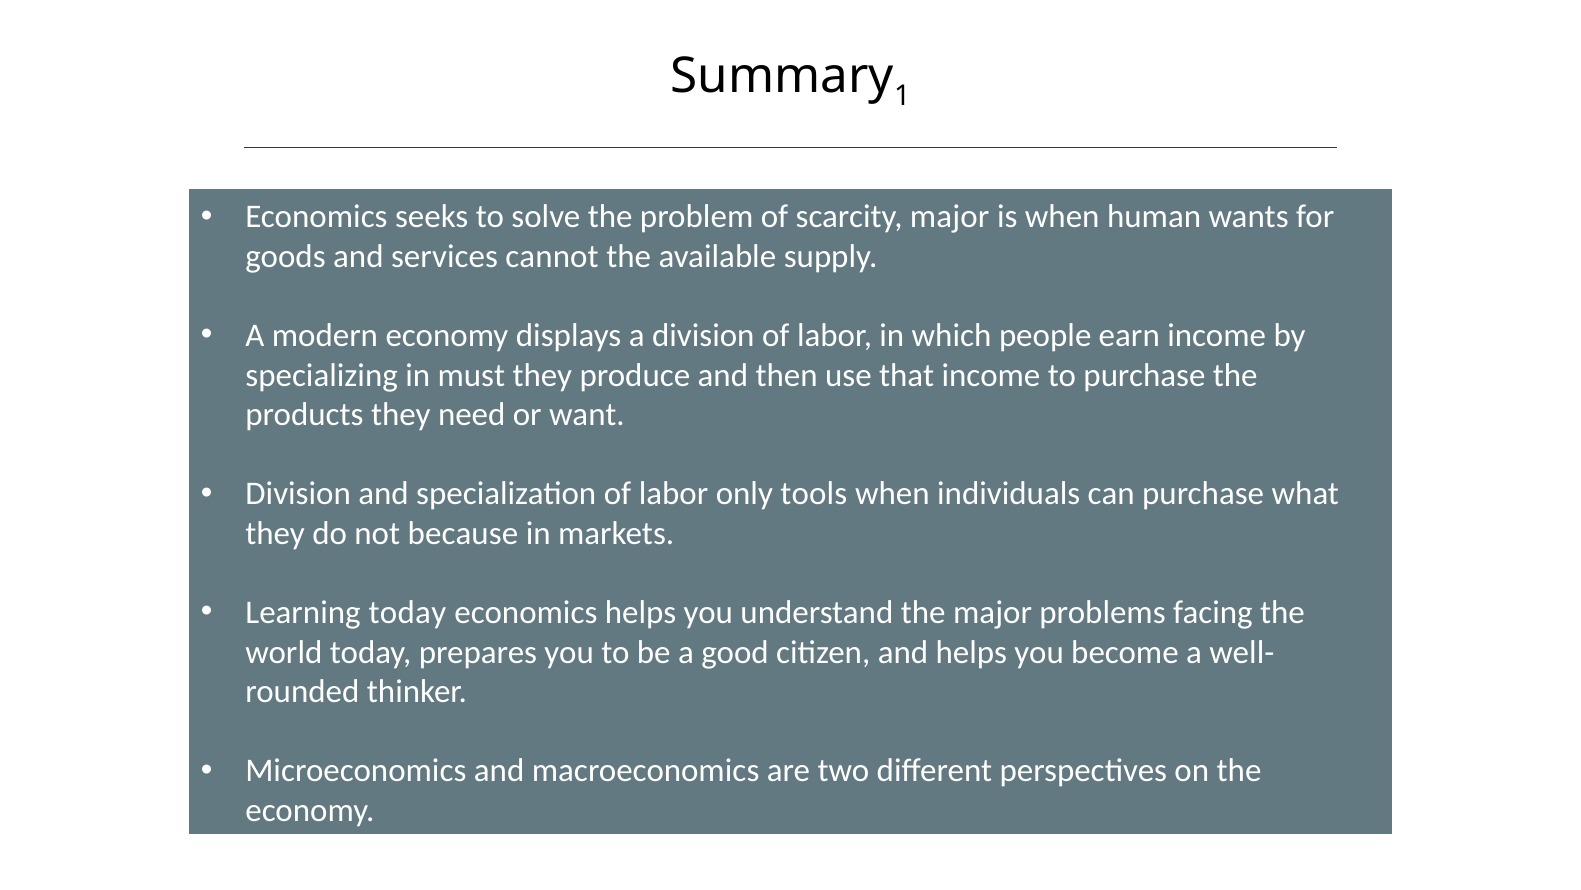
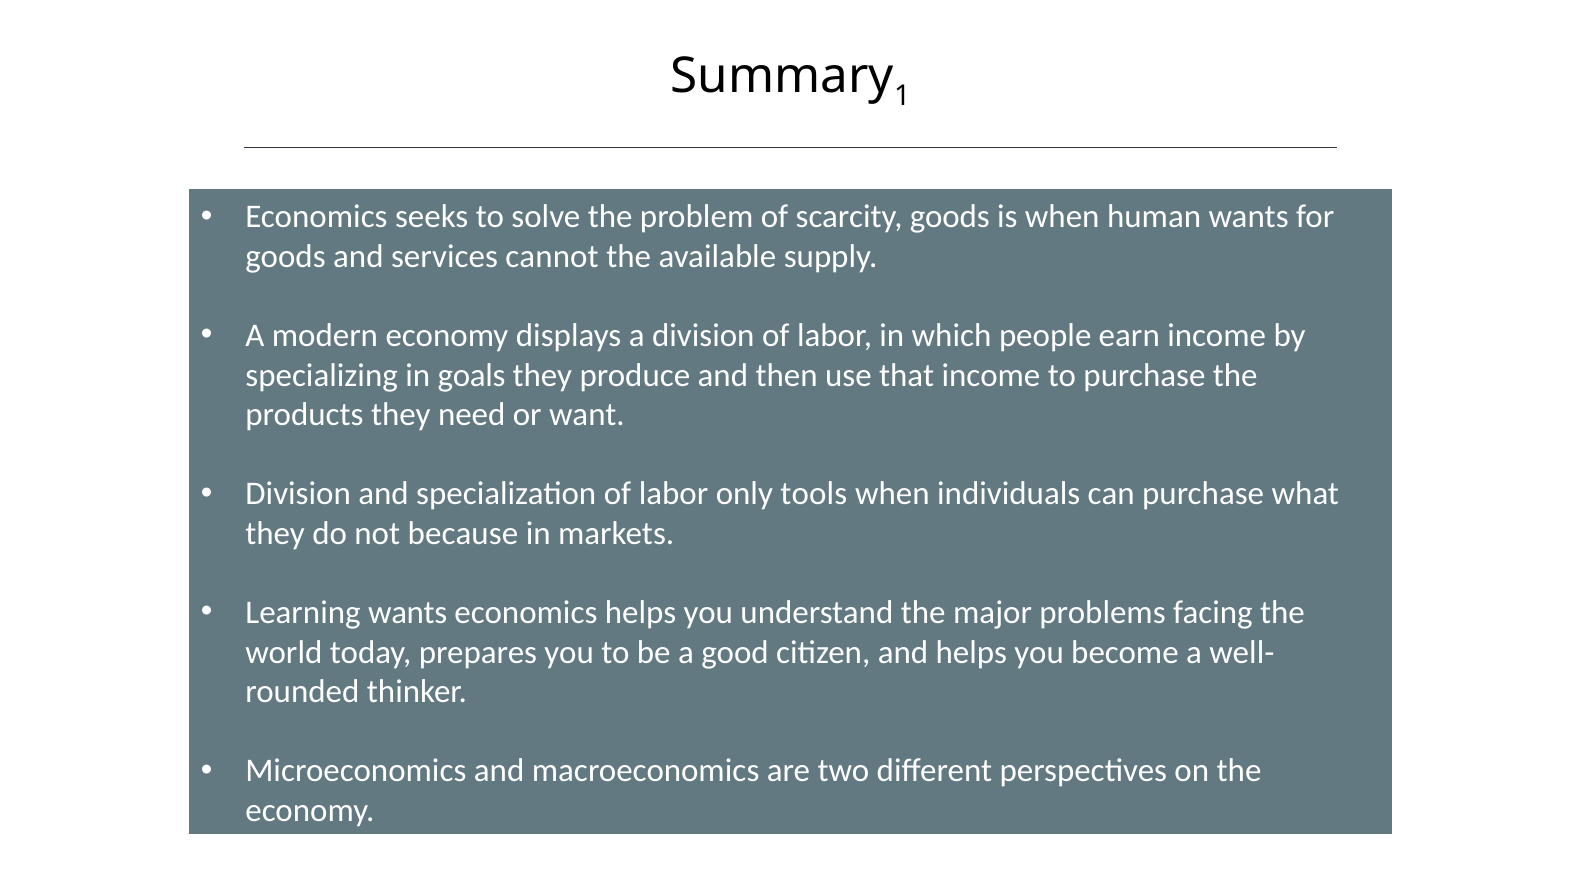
scarcity major: major -> goods
must: must -> goals
Learning today: today -> wants
